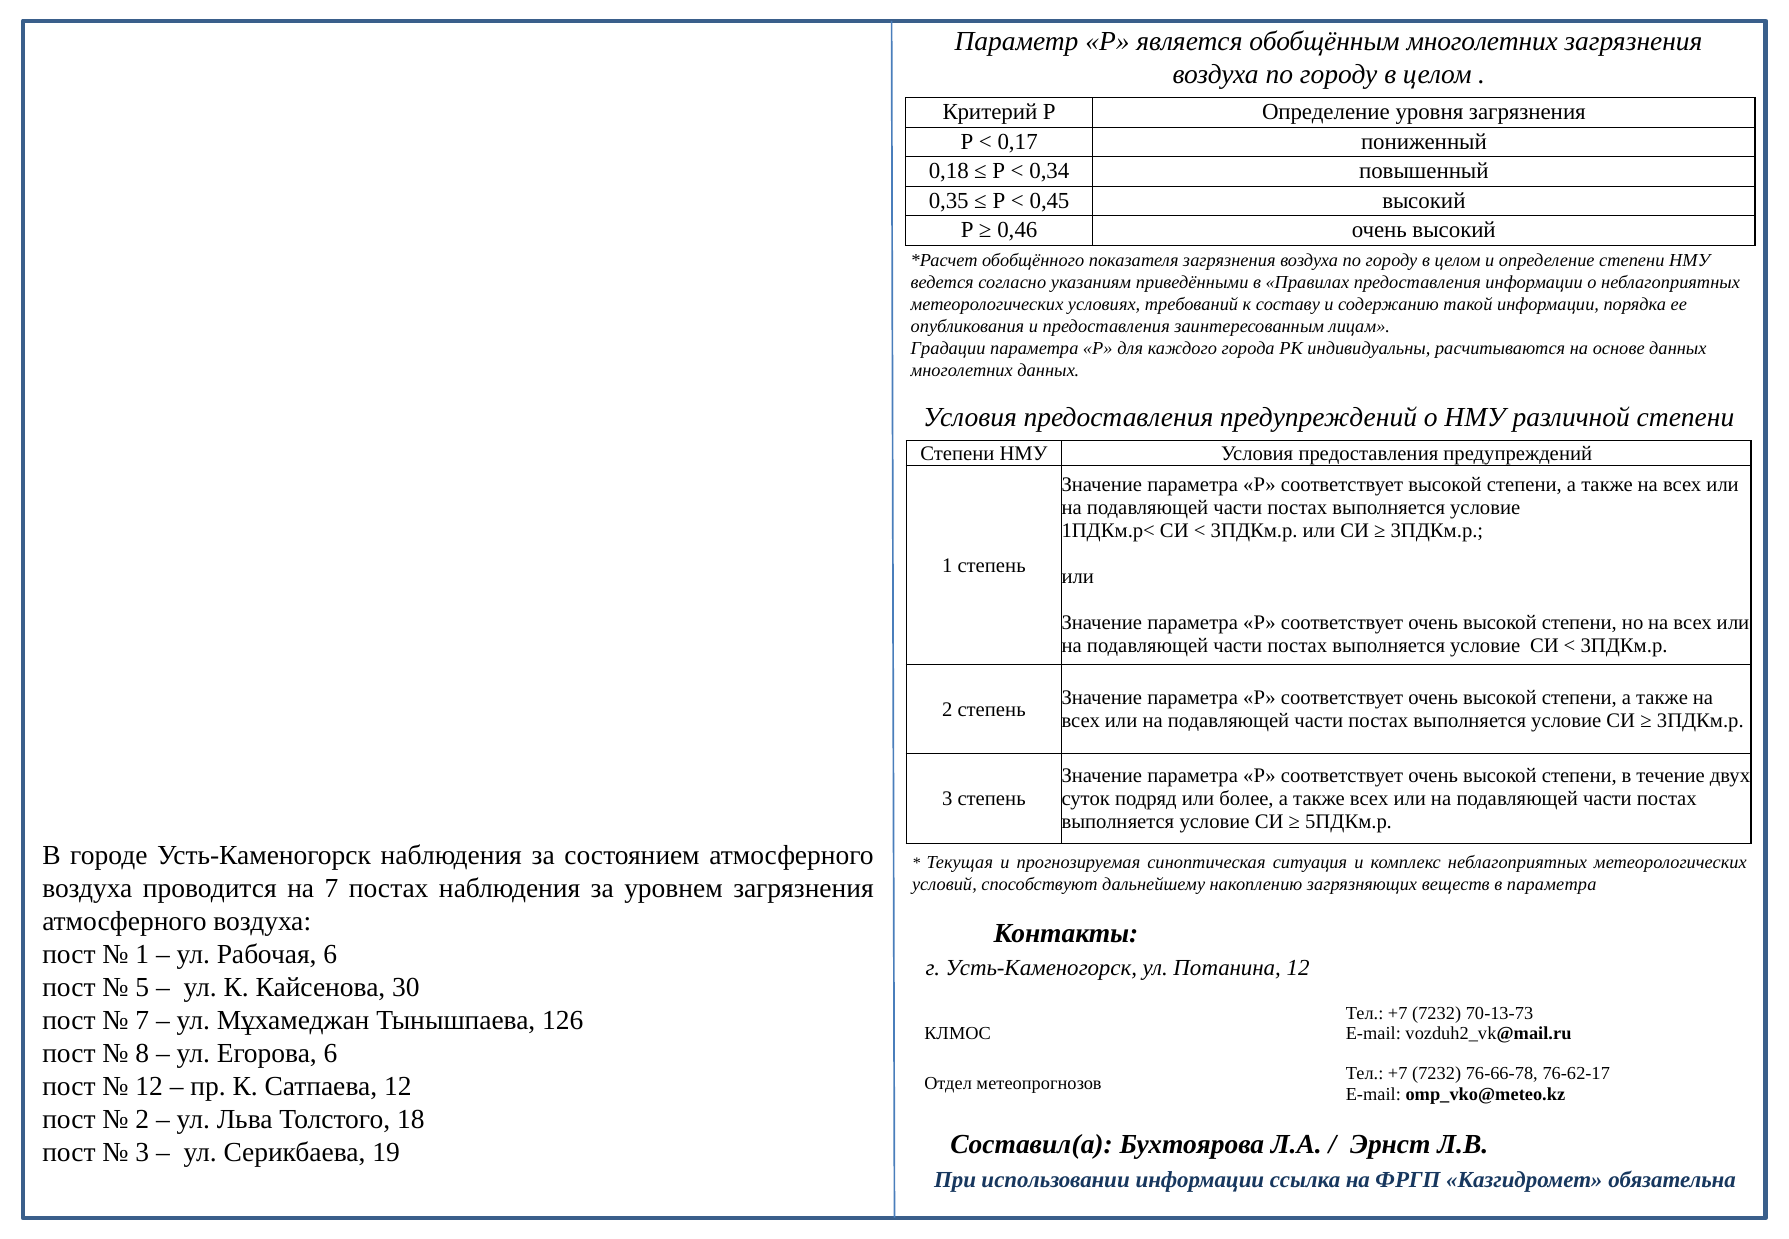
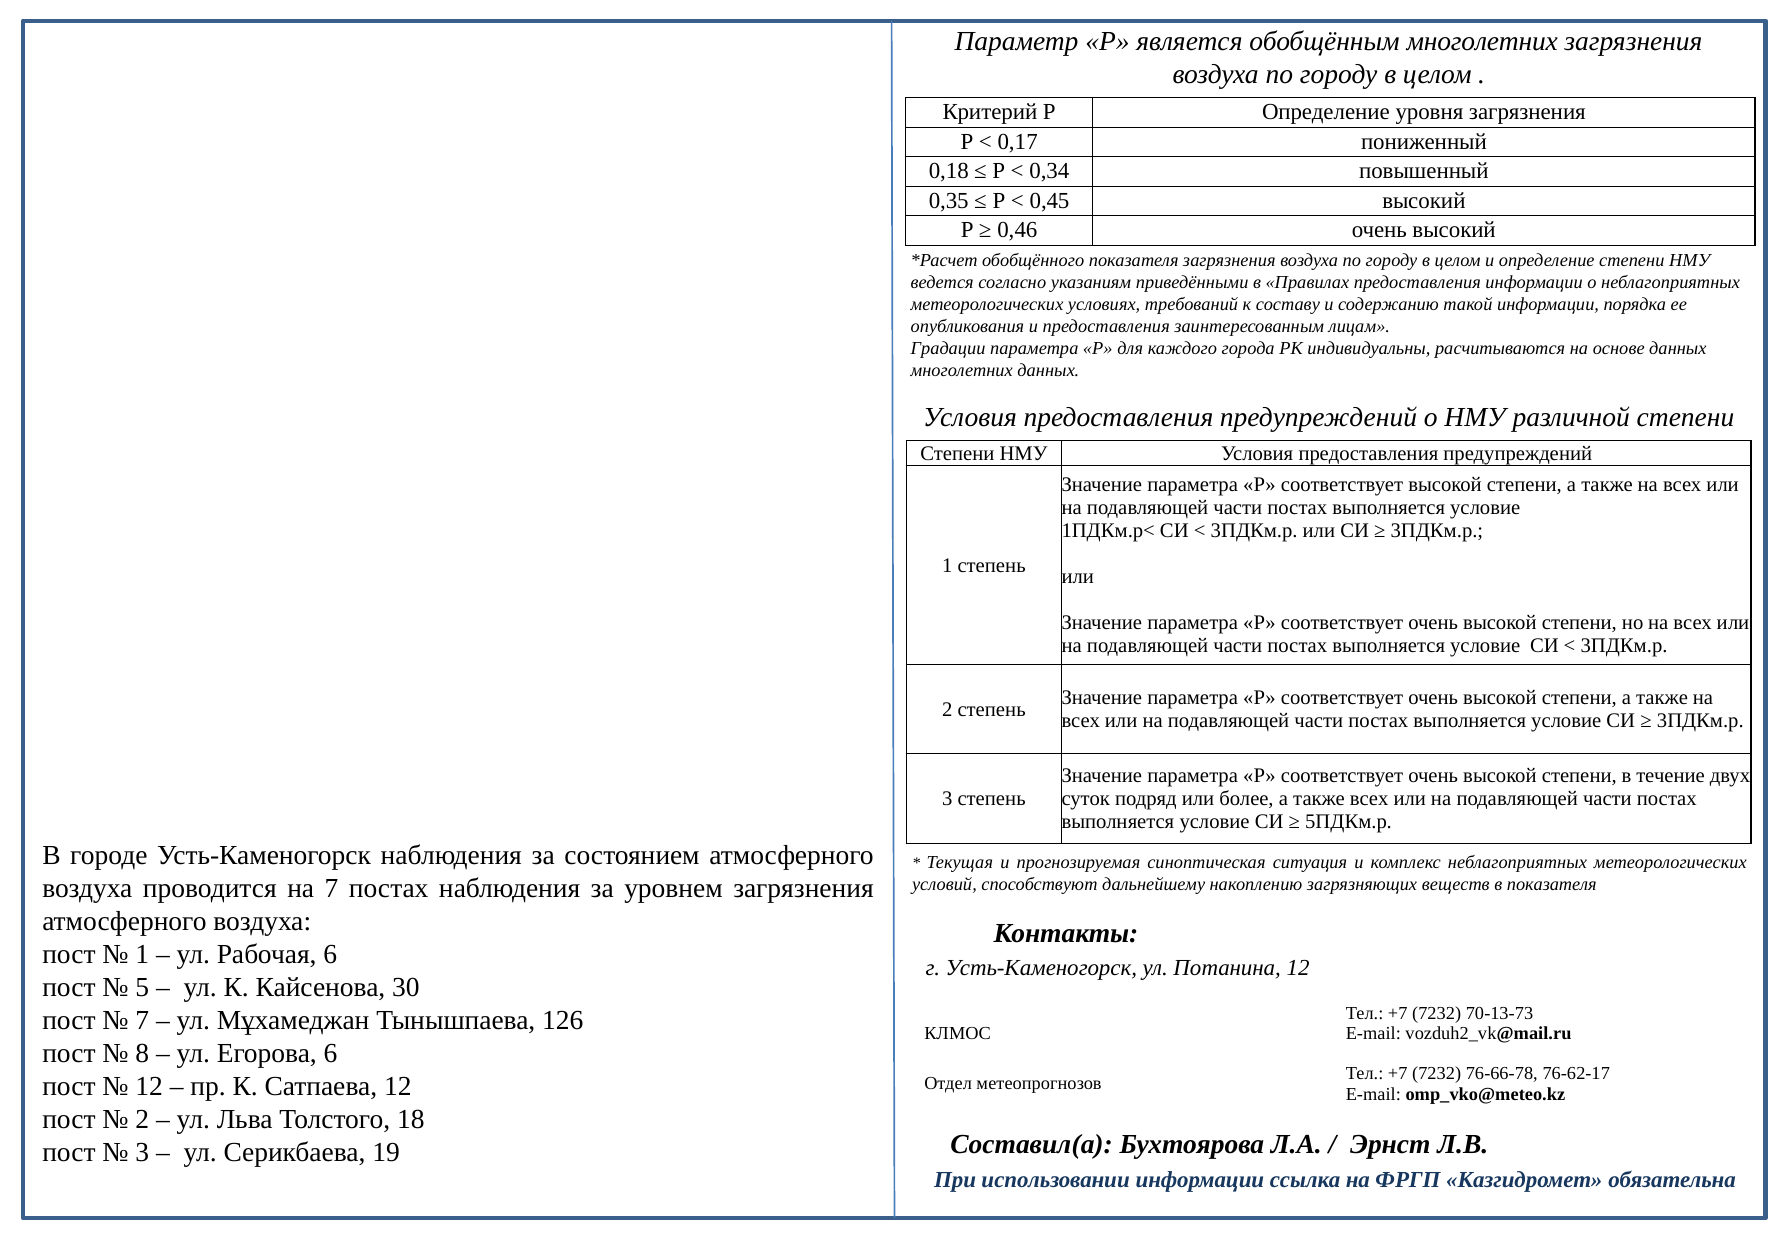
в параметра: параметра -> показателя
